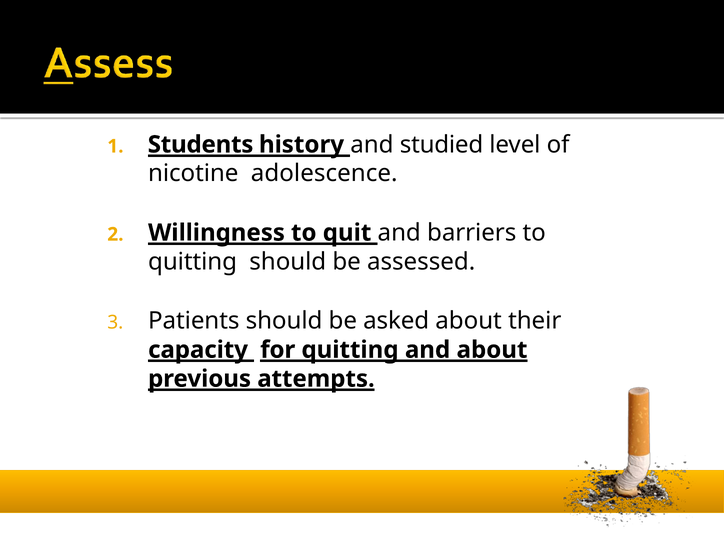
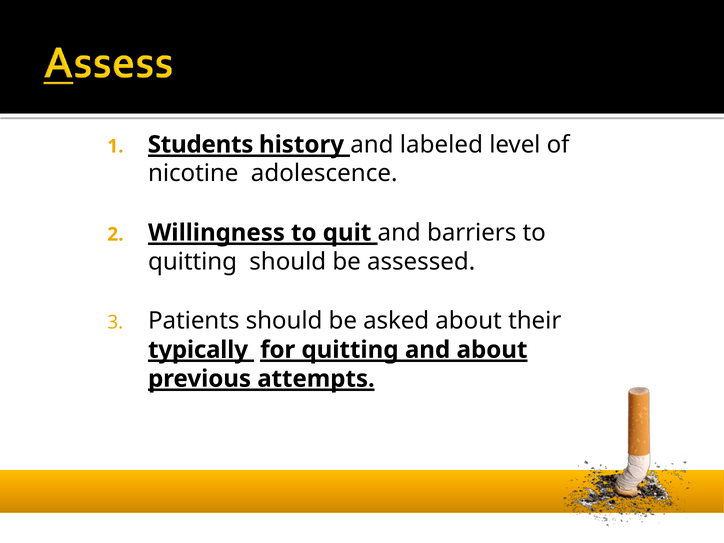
studied: studied -> labeled
capacity: capacity -> typically
